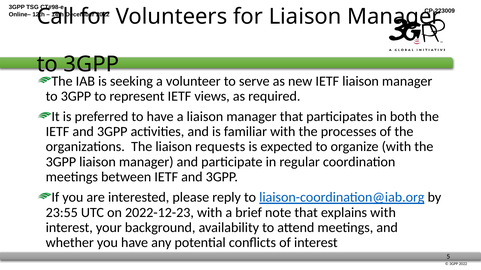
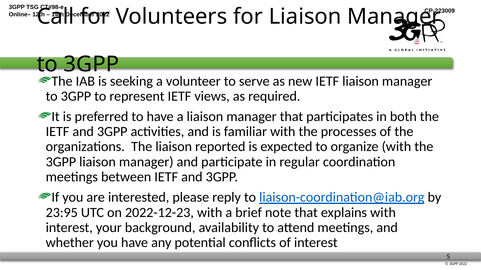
requests: requests -> reported
23:55: 23:55 -> 23:95
